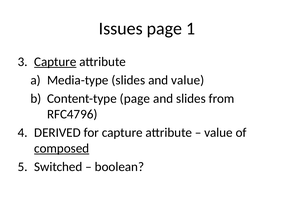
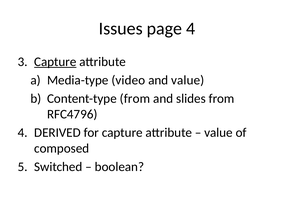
page 1: 1 -> 4
Media-type slides: slides -> video
Content-type page: page -> from
composed underline: present -> none
